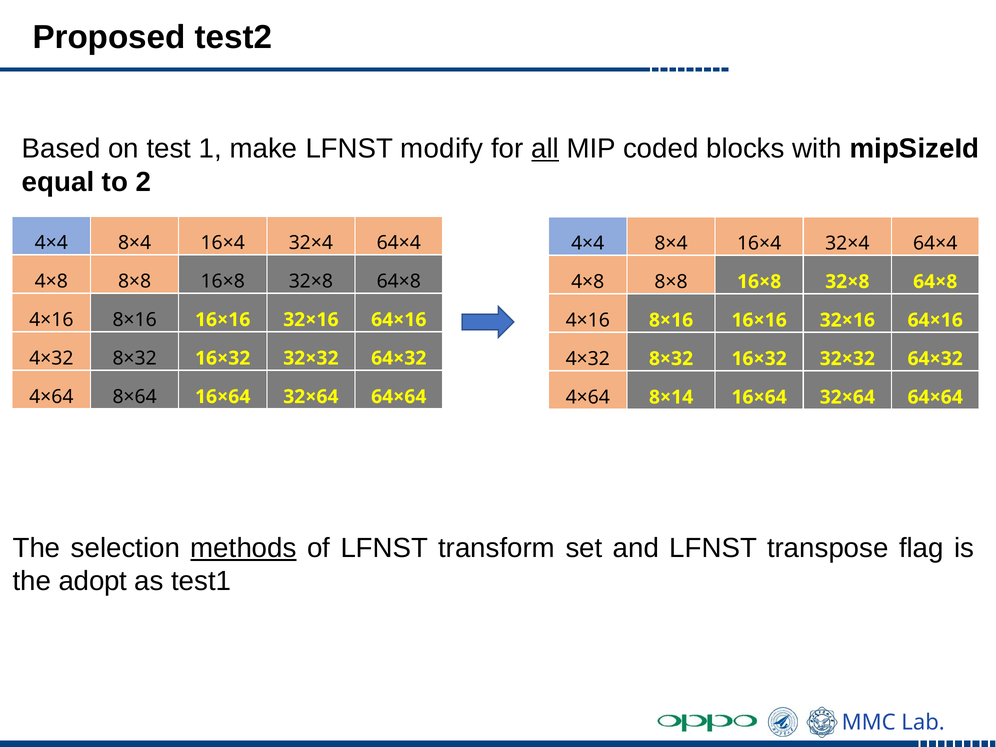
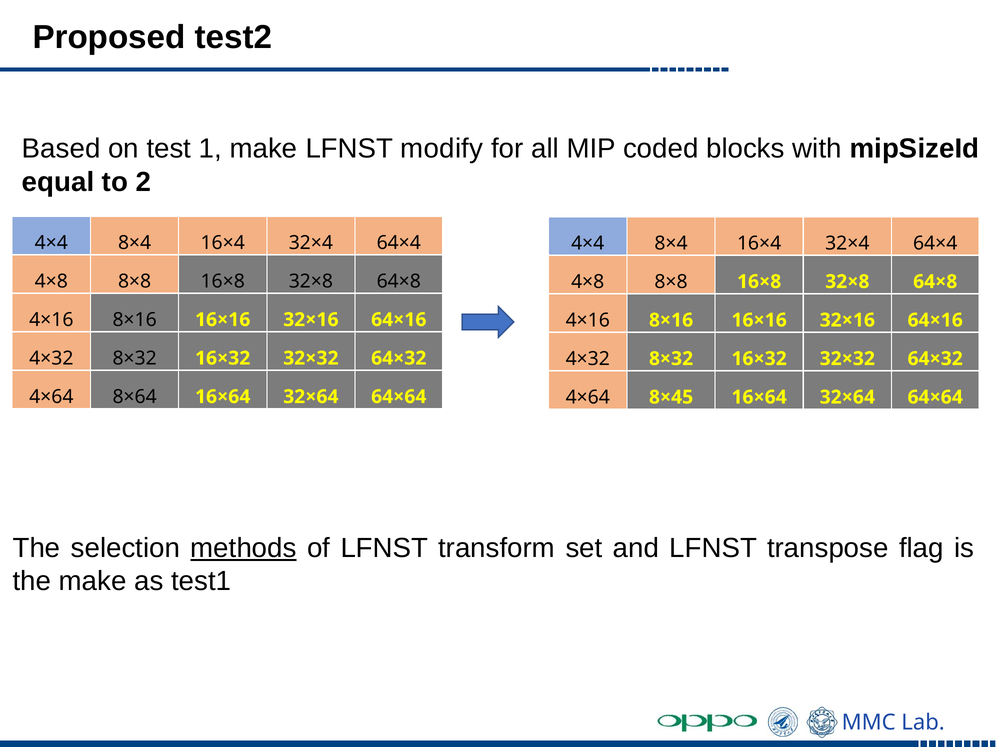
all underline: present -> none
8×14: 8×14 -> 8×45
the adopt: adopt -> make
